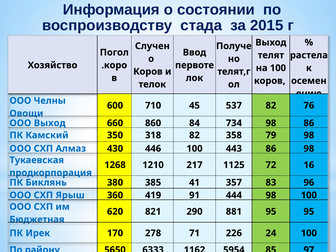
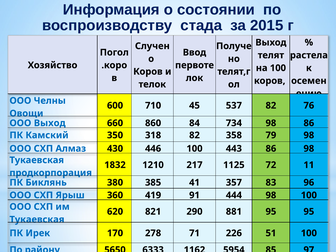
1268: 1268 -> 1832
16: 16 -> 11
Бюджетная at (37, 219): Бюджетная -> Тукаевская
24: 24 -> 51
